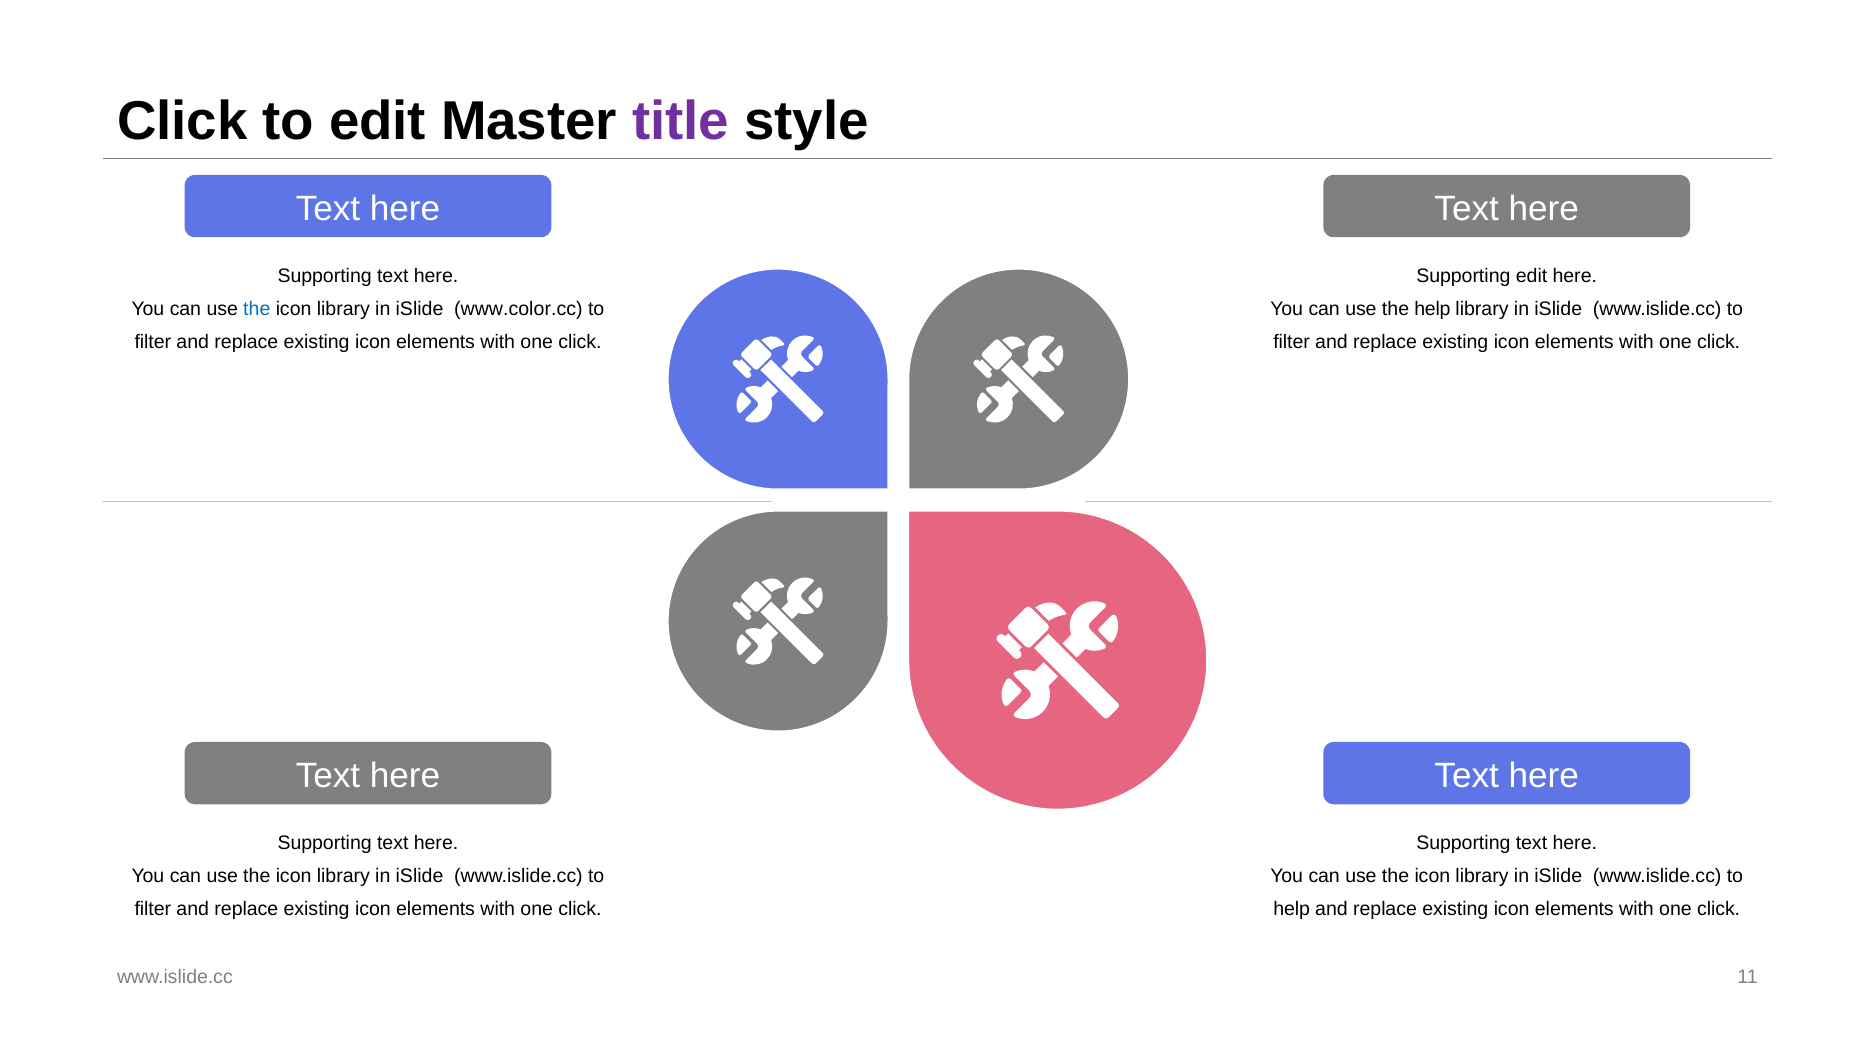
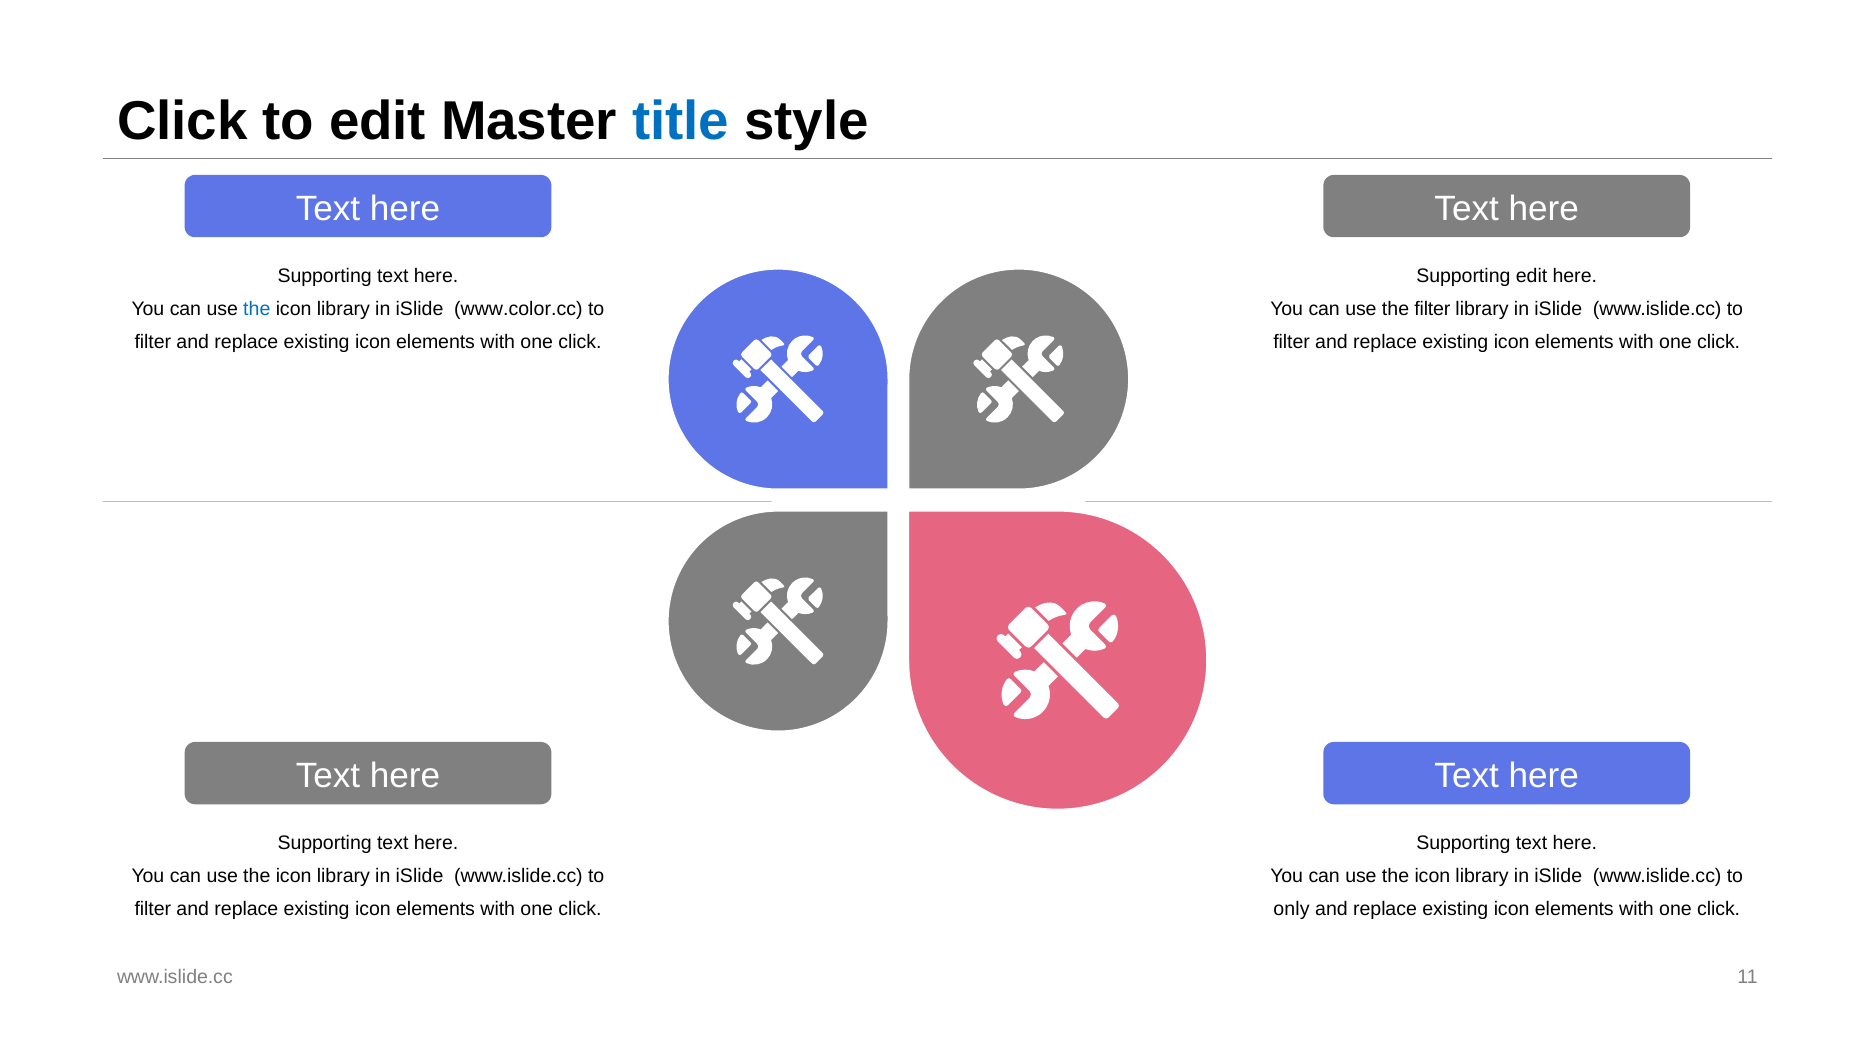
title colour: purple -> blue
the help: help -> filter
help at (1292, 908): help -> only
